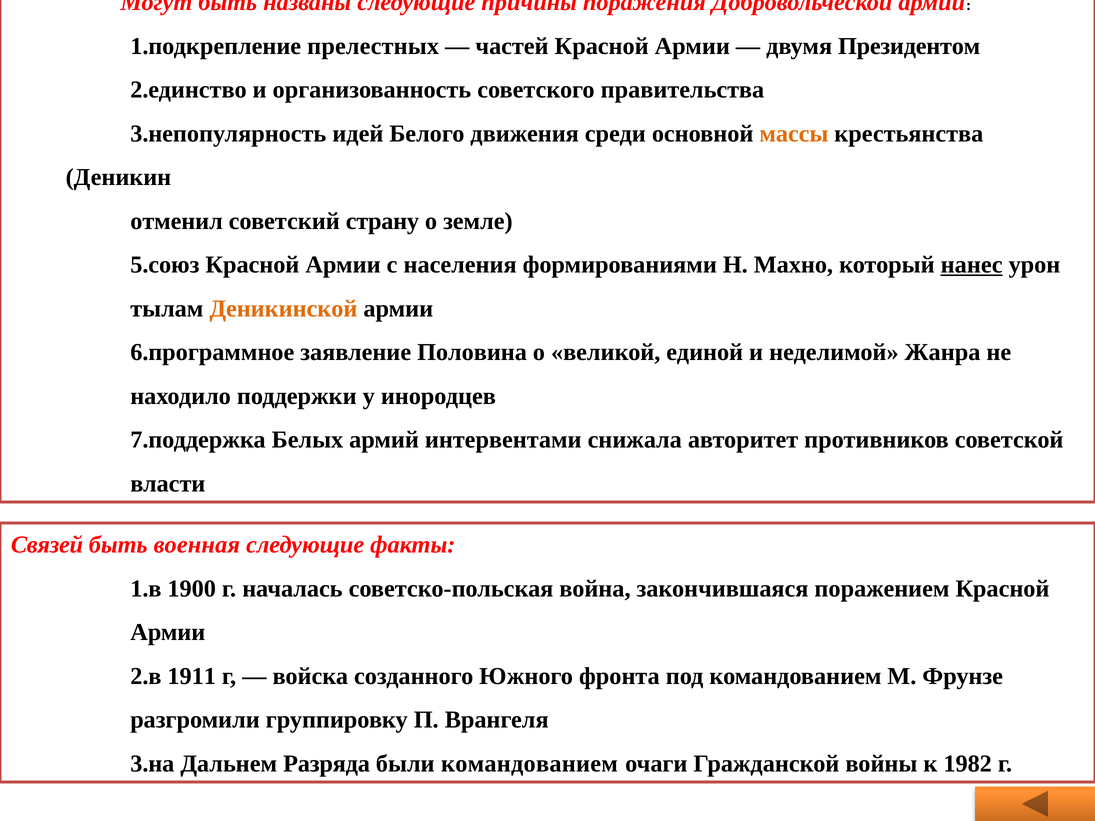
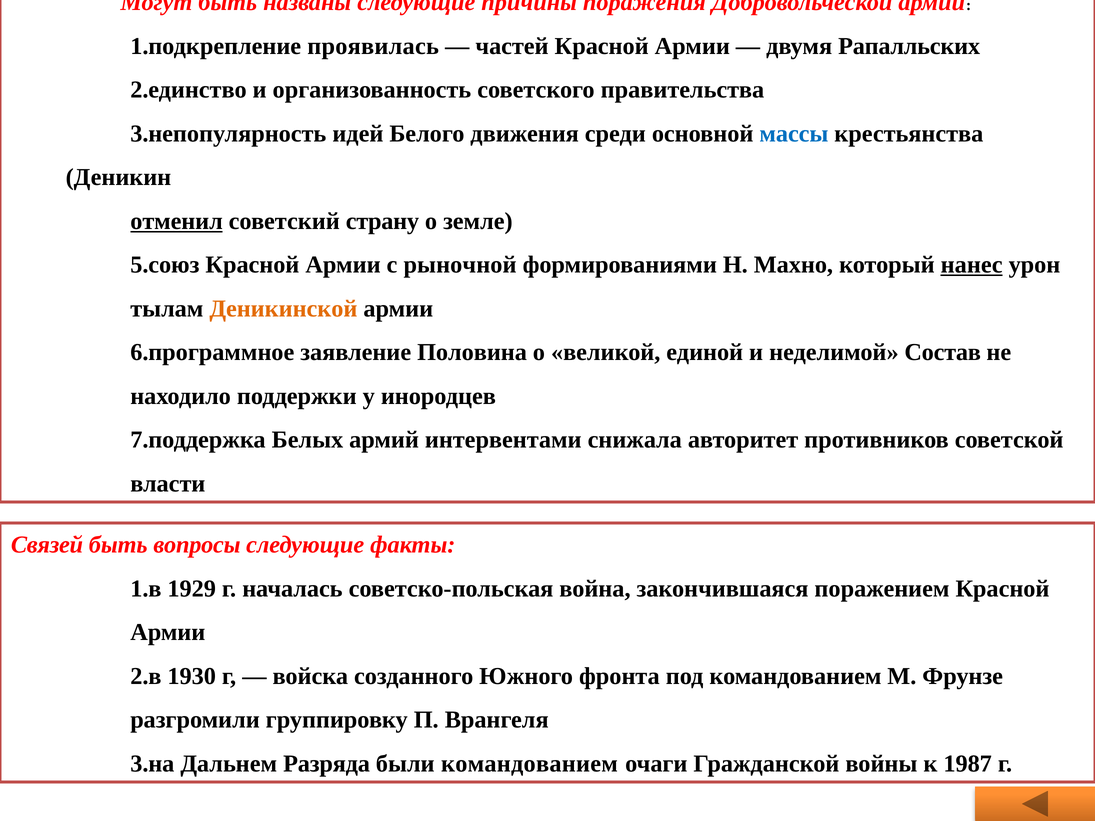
прелестных: прелестных -> проявилась
Президентом: Президентом -> Рапалльских
массы colour: orange -> blue
отменил underline: none -> present
населения: населения -> рыночной
Жанра: Жанра -> Состав
военная: военная -> вопросы
1900: 1900 -> 1929
1911: 1911 -> 1930
1982: 1982 -> 1987
